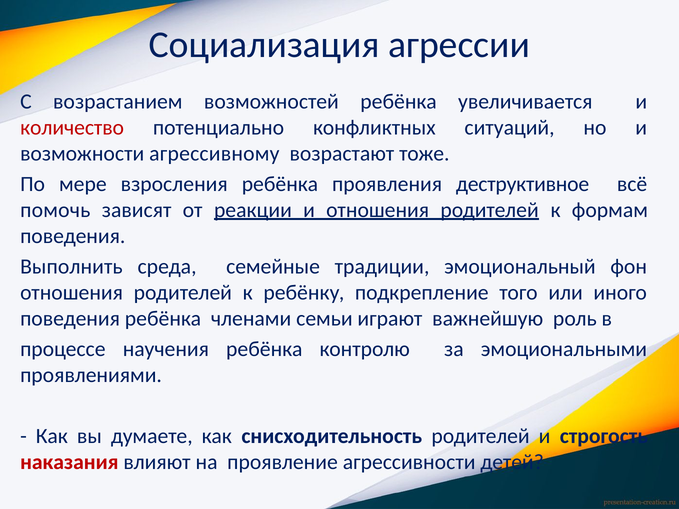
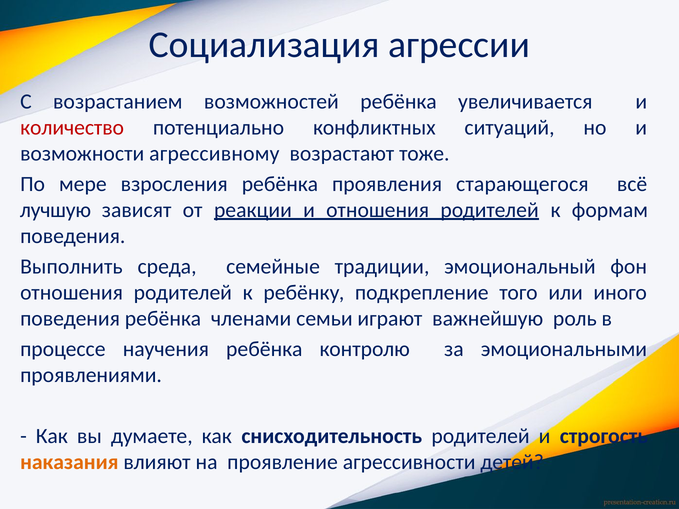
деструктивное: деструктивное -> старающегося
помочь: помочь -> лучшую
наказания colour: red -> orange
